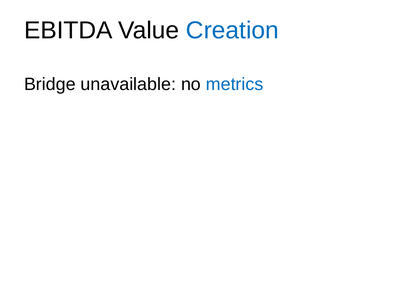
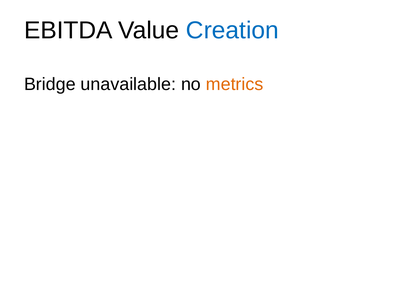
metrics colour: blue -> orange
